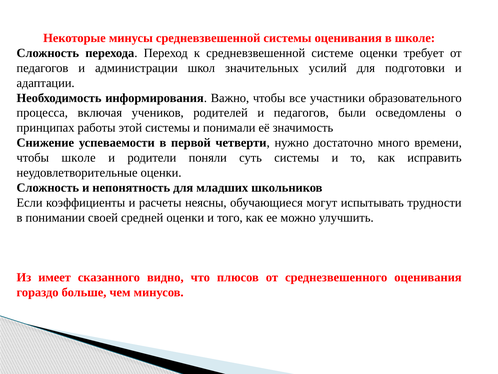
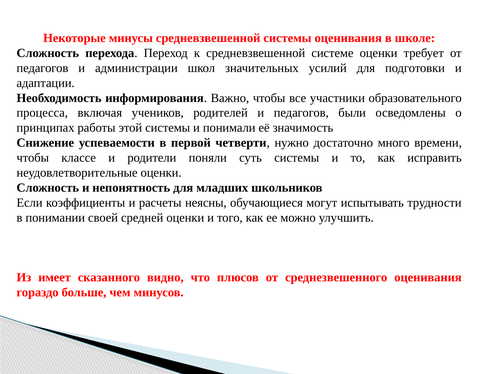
чтобы школе: школе -> классе
